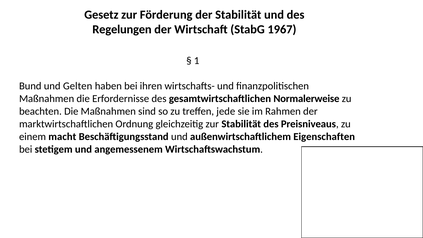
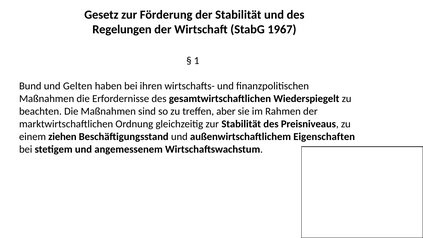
Normalerweise: Normalerweise -> Wiederspiegelt
jede: jede -> aber
macht: macht -> ziehen
